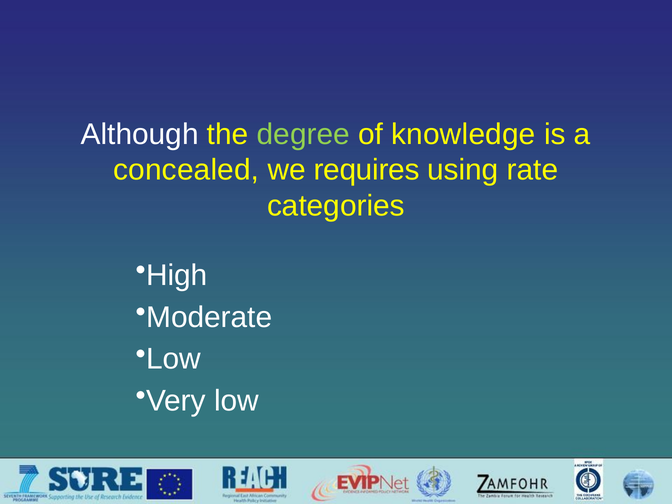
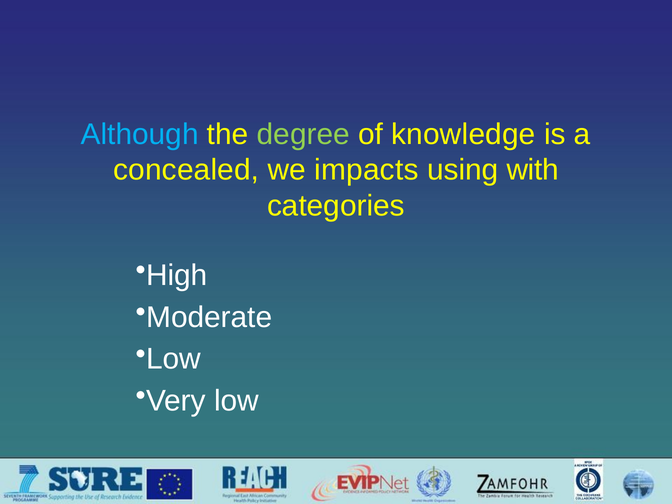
Although colour: white -> light blue
requires: requires -> impacts
rate: rate -> with
